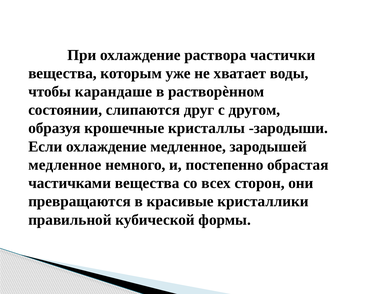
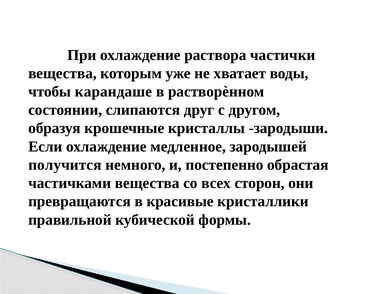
медленное at (65, 164): медленное -> получится
